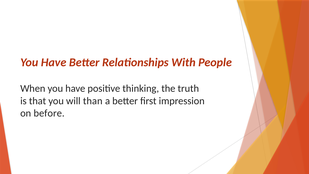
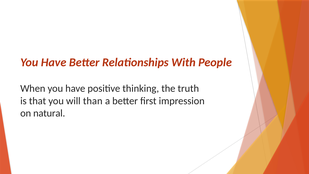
before: before -> natural
